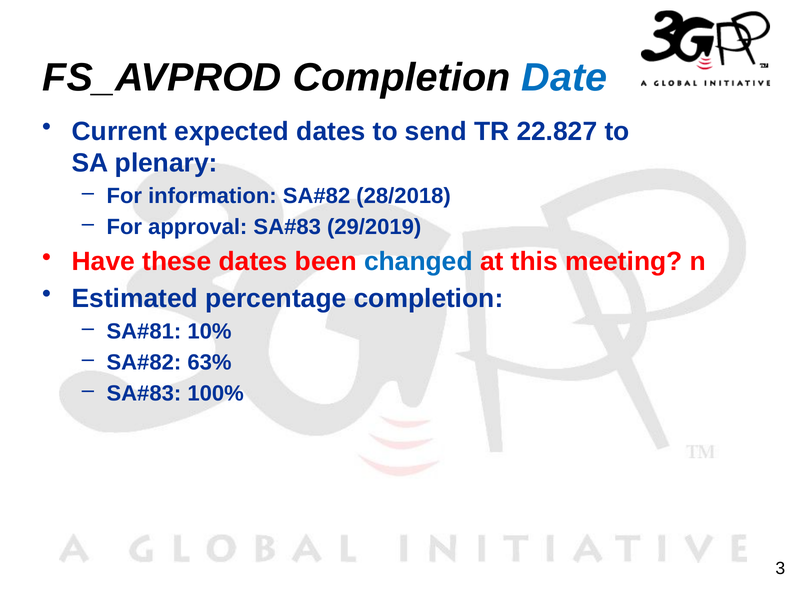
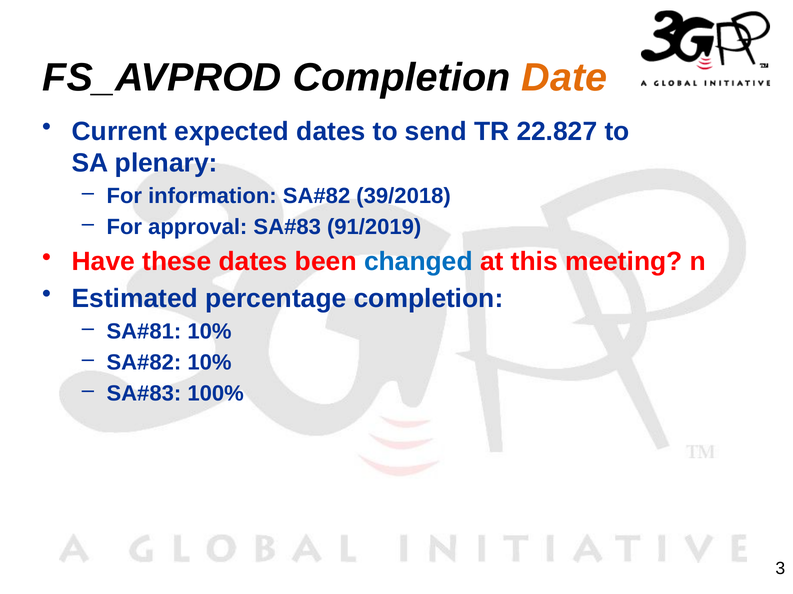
Date colour: blue -> orange
28/2018: 28/2018 -> 39/2018
29/2019: 29/2019 -> 91/2019
63% at (209, 363): 63% -> 10%
